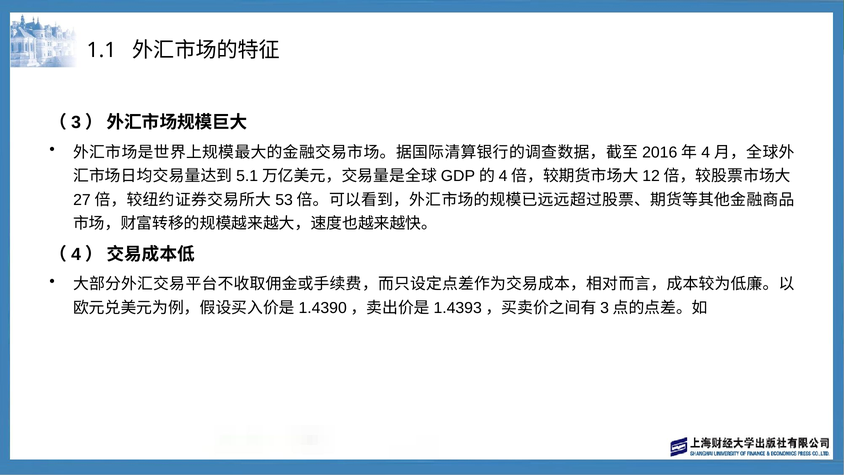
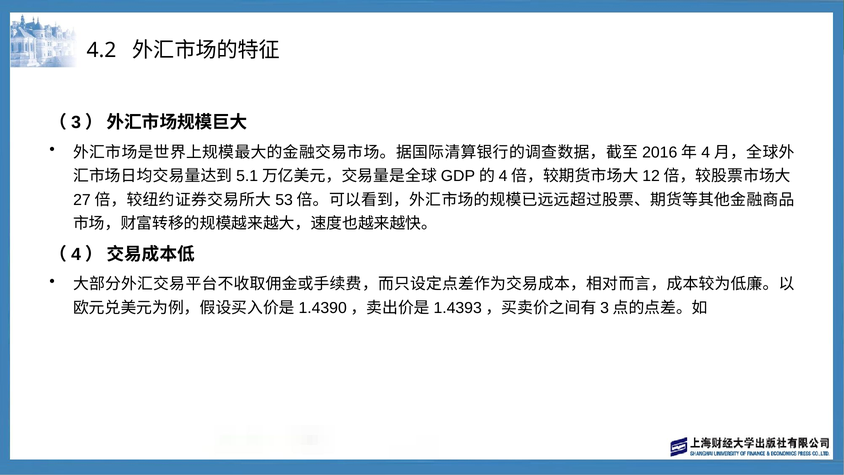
1.1: 1.1 -> 4.2
